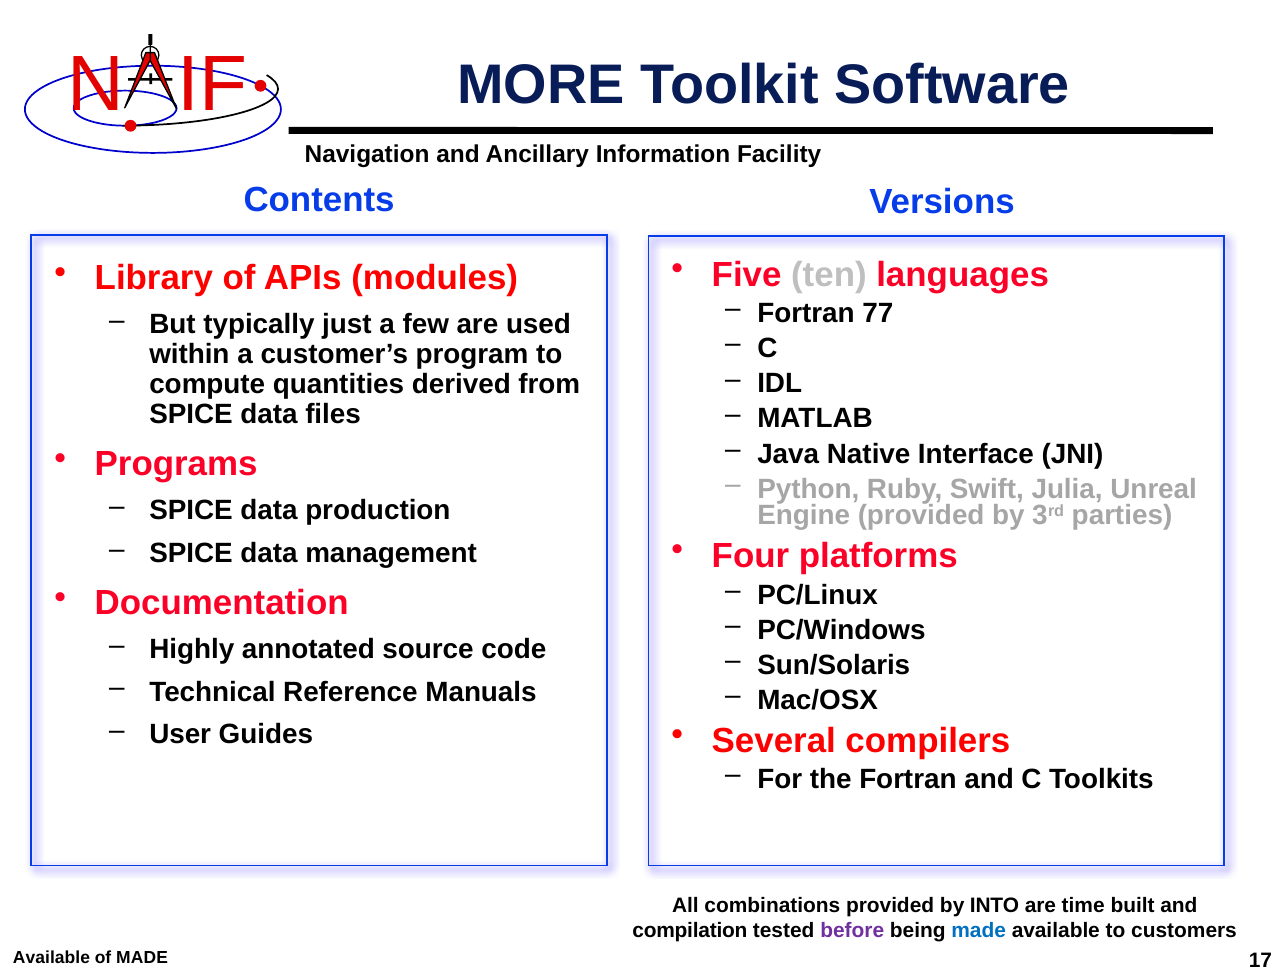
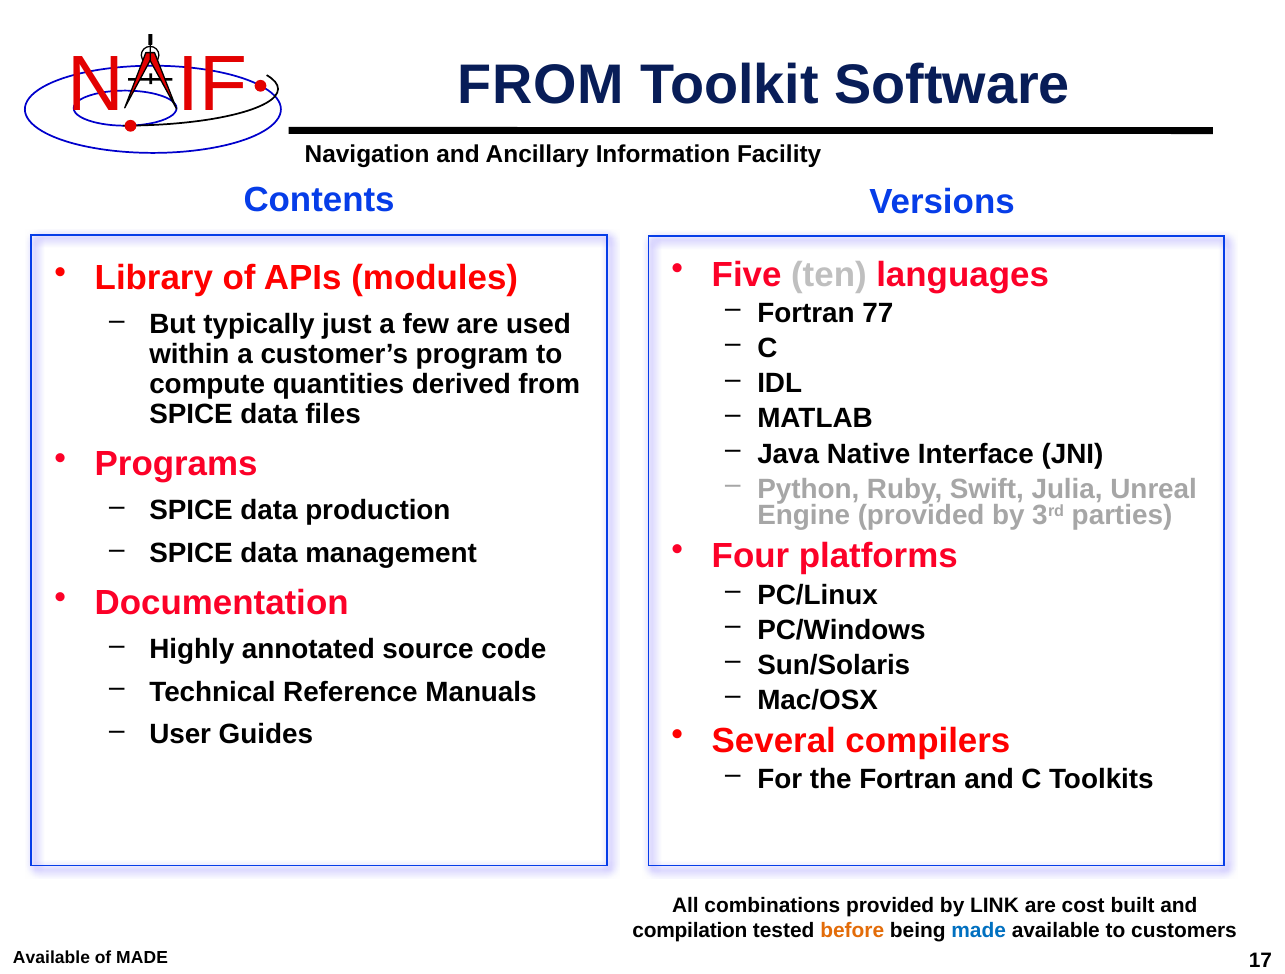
MORE at (541, 86): MORE -> FROM
INTO: INTO -> LINK
time: time -> cost
before colour: purple -> orange
